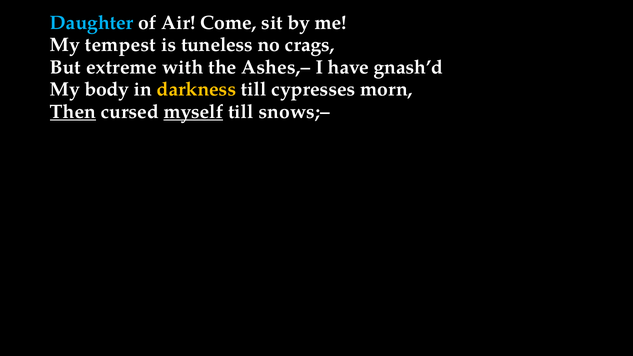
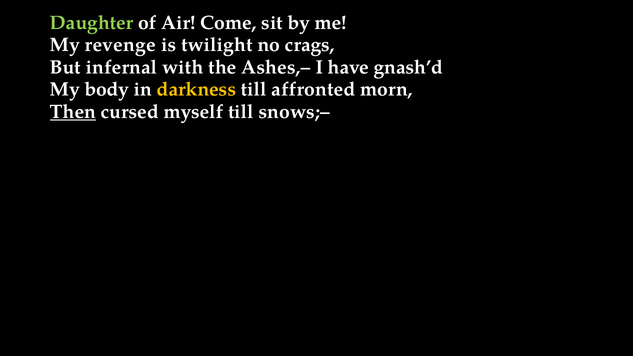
Daughter colour: light blue -> light green
tempest: tempest -> revenge
tuneless: tuneless -> twilight
extreme: extreme -> infernal
cypresses: cypresses -> affronted
myself underline: present -> none
